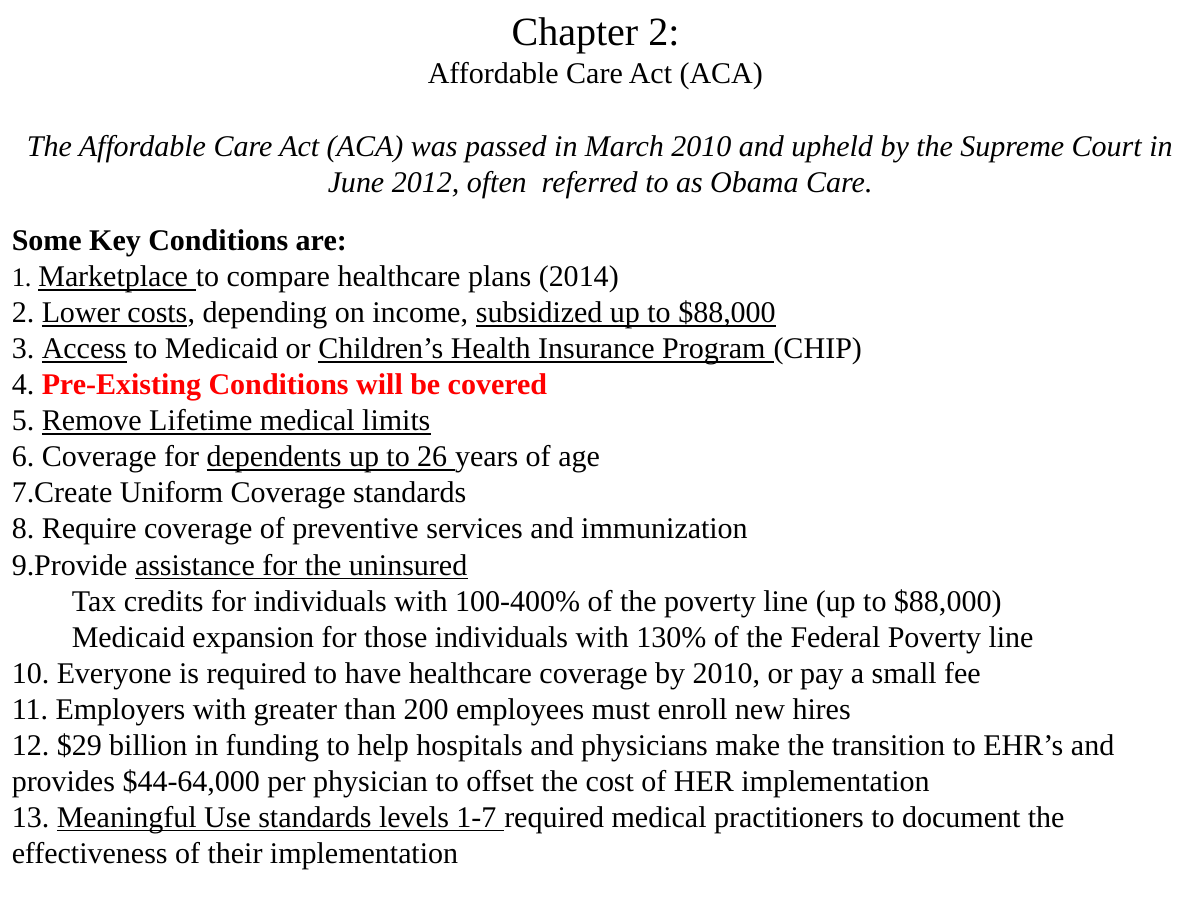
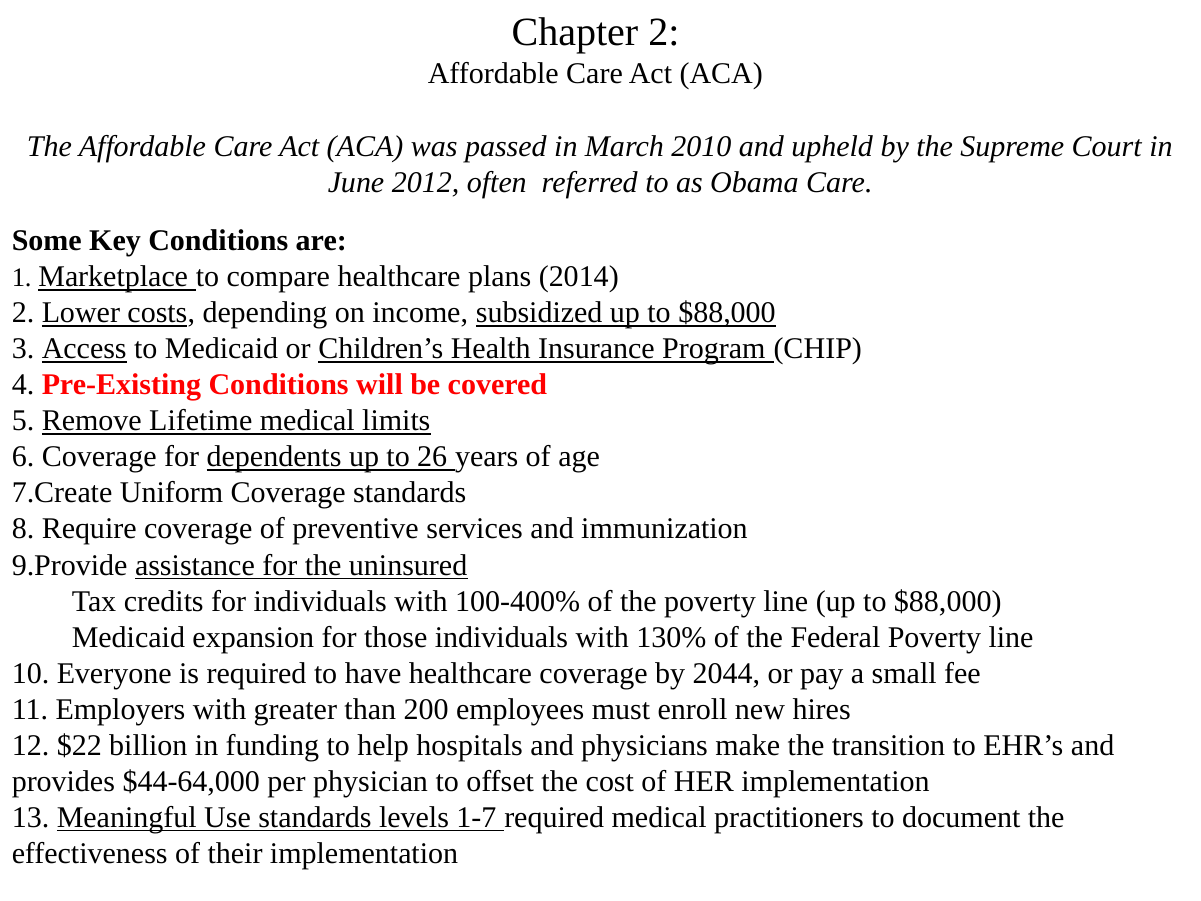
by 2010: 2010 -> 2044
$29: $29 -> $22
